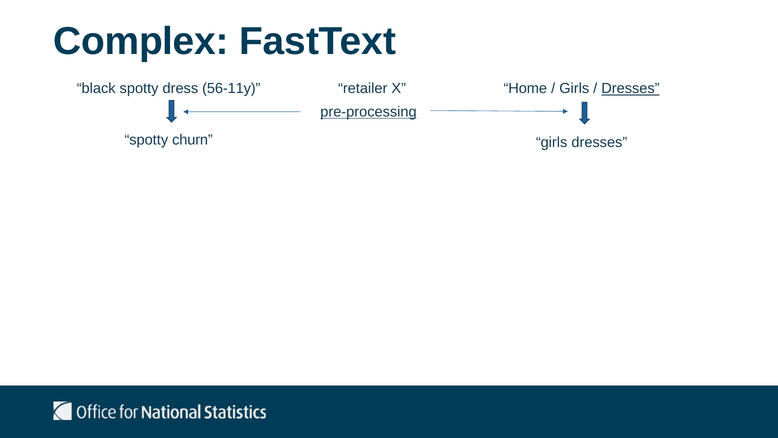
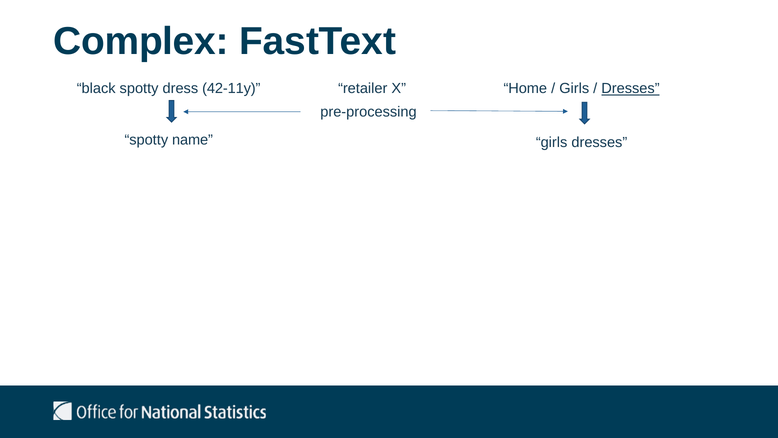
56-11y: 56-11y -> 42-11y
pre-processing underline: present -> none
churn: churn -> name
